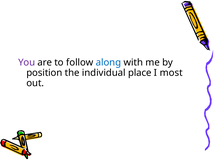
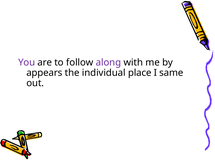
along colour: blue -> purple
position: position -> appears
most: most -> same
